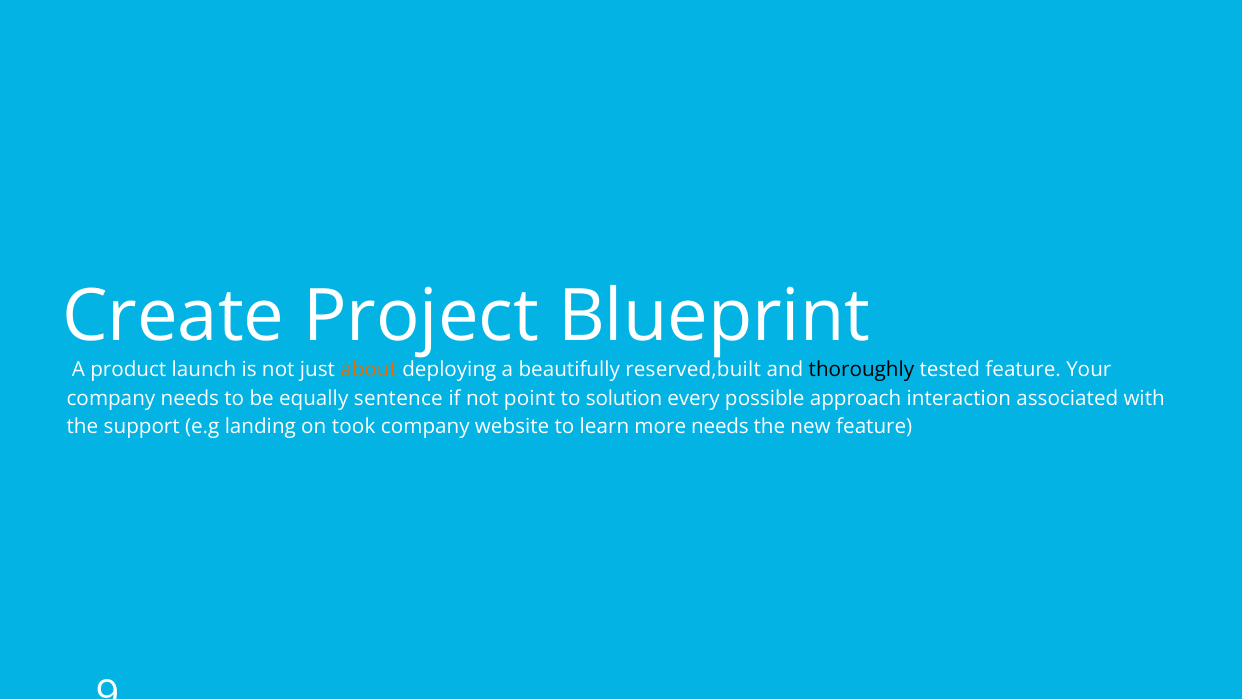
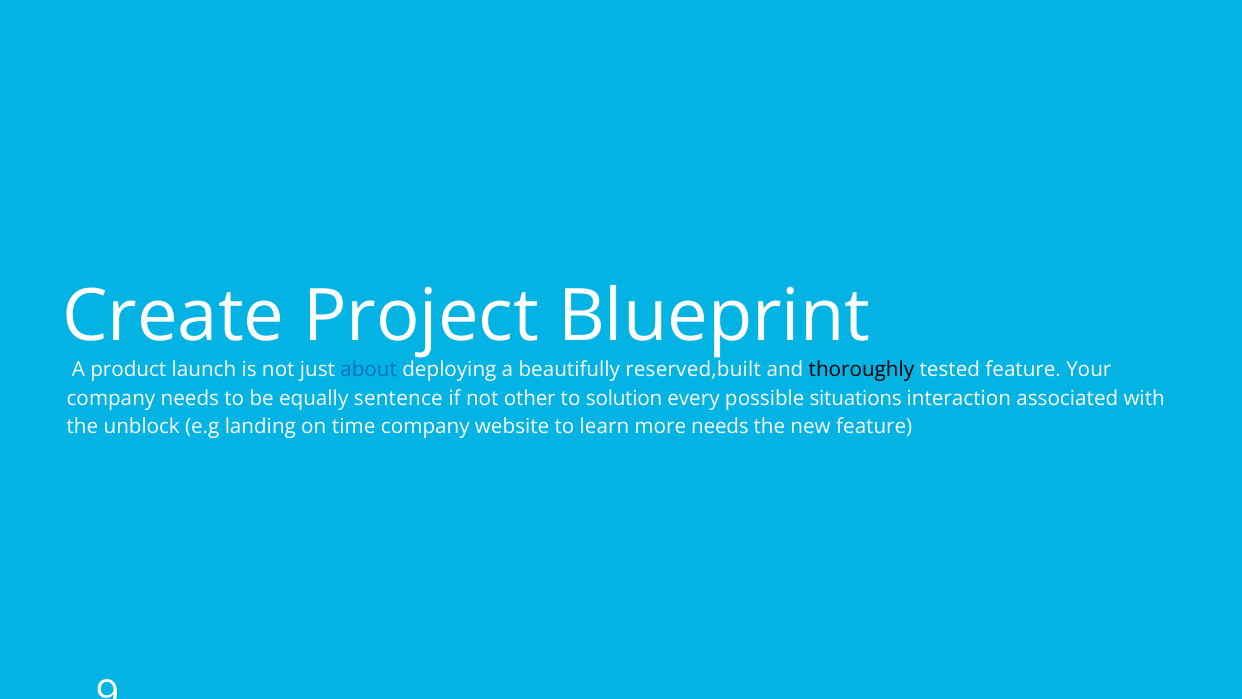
about colour: orange -> blue
point: point -> other
approach: approach -> situations
support: support -> unblock
took: took -> time
